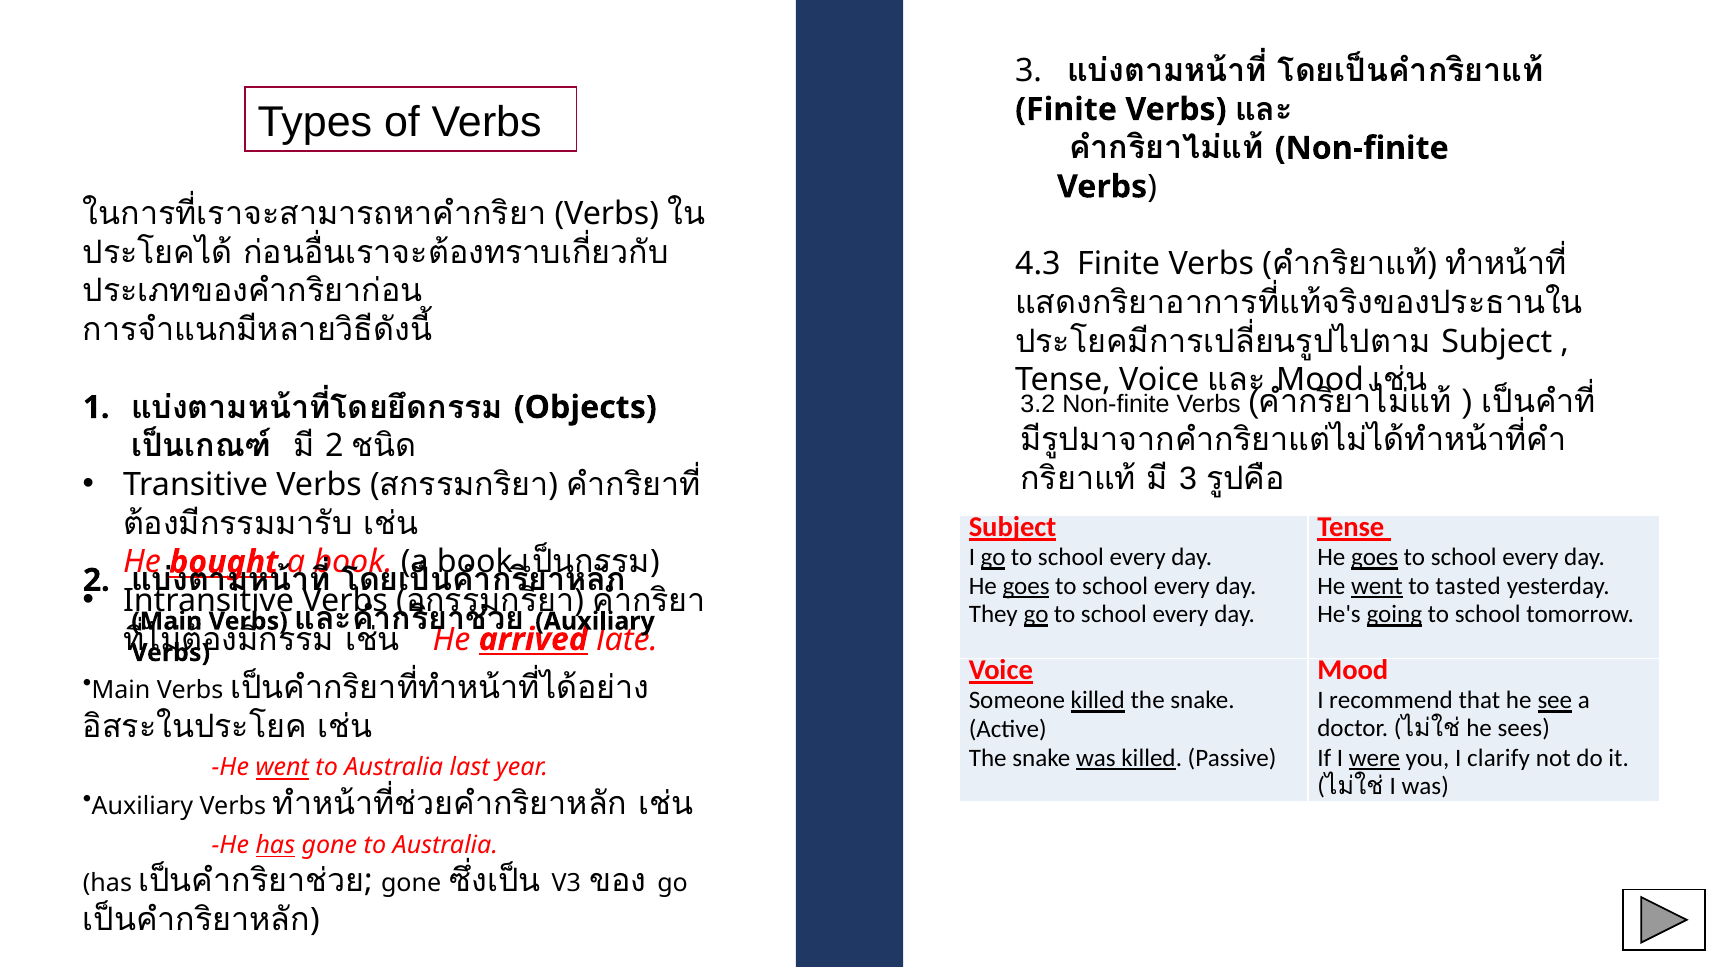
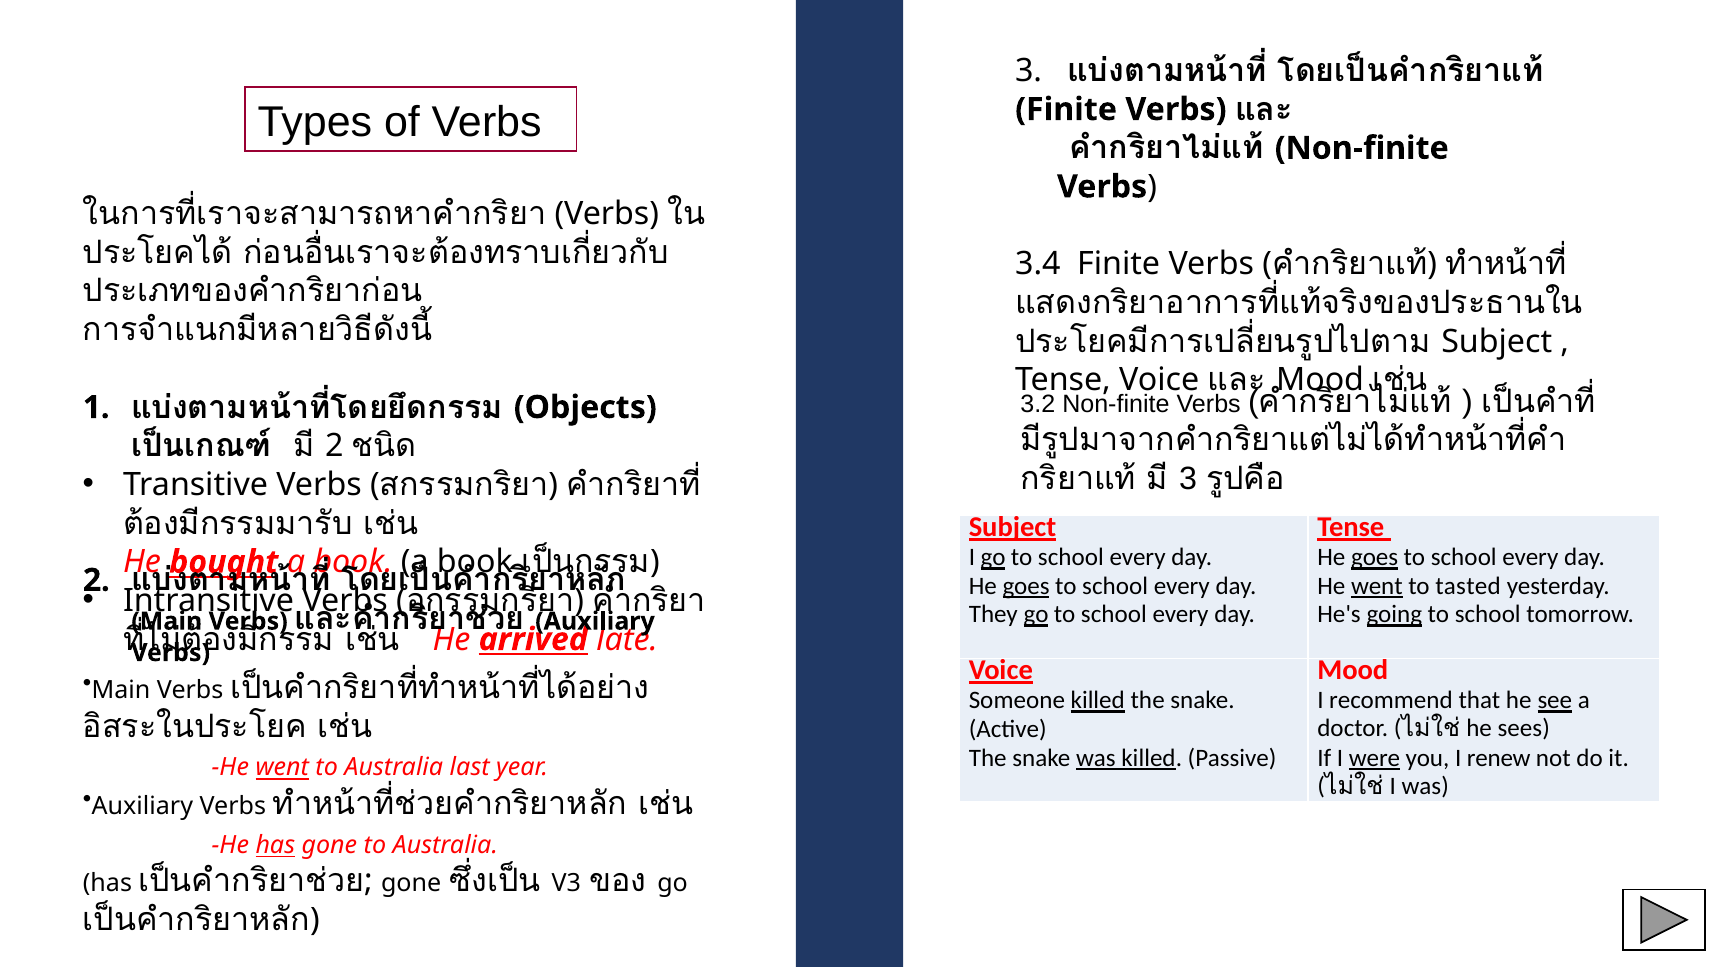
4.3: 4.3 -> 3.4
clarify: clarify -> renew
